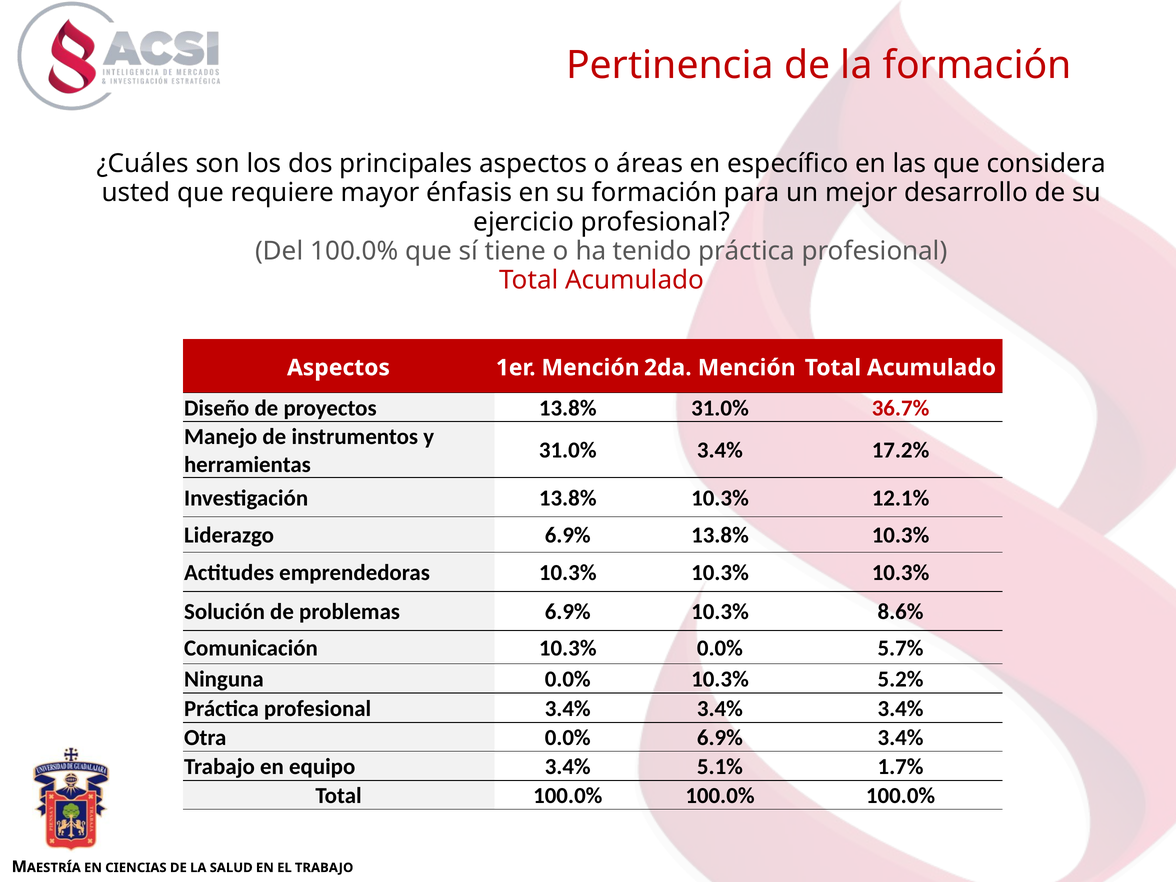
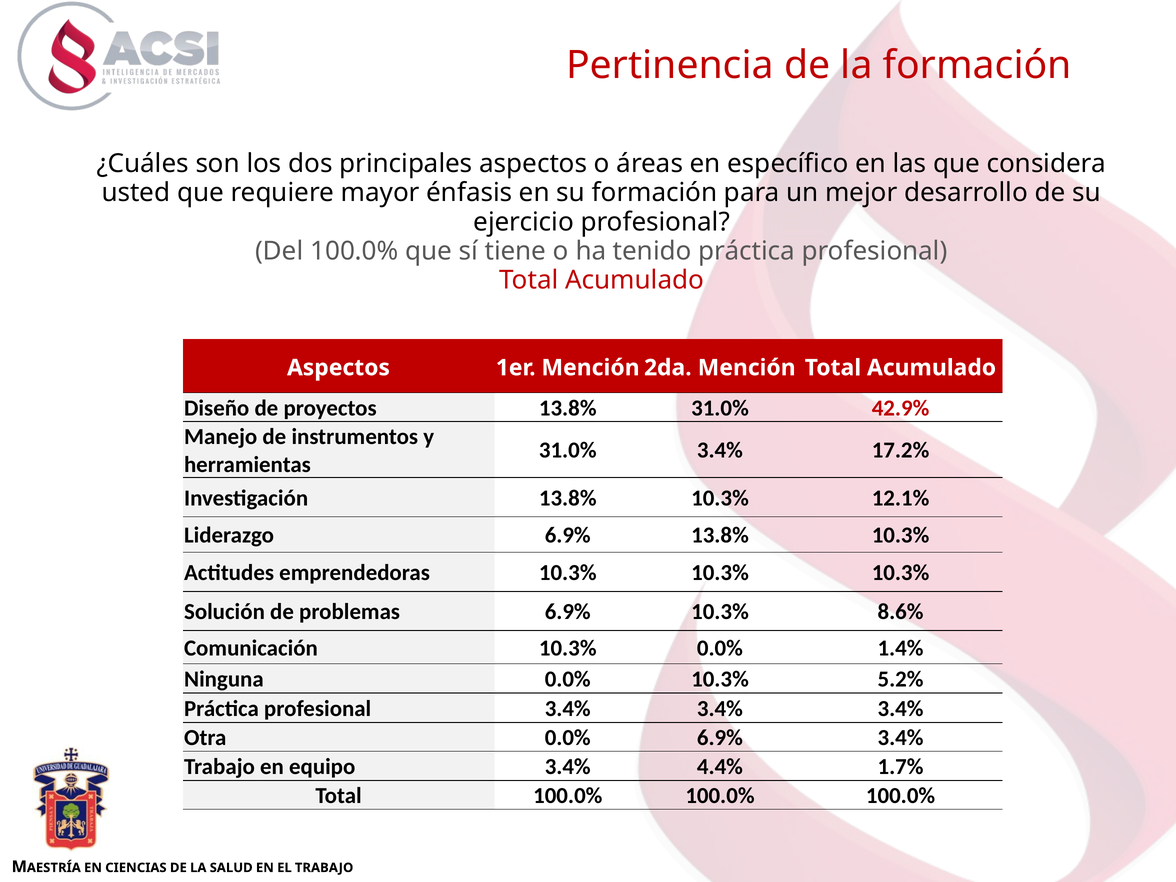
36.7%: 36.7% -> 42.9%
5.7%: 5.7% -> 1.4%
5.1%: 5.1% -> 4.4%
